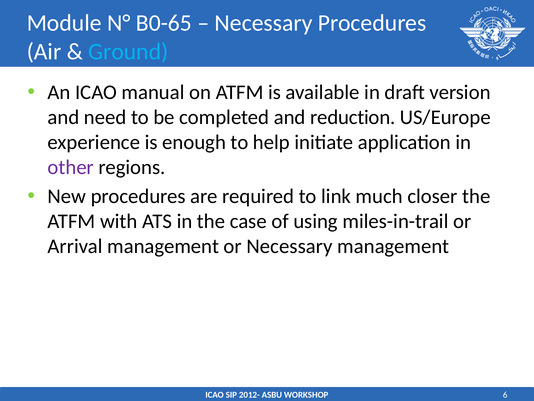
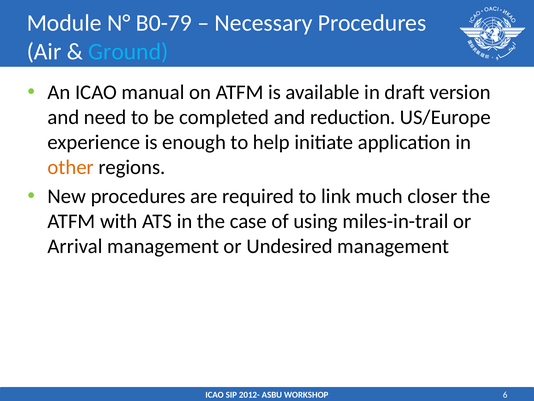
B0-65: B0-65 -> B0-79
other colour: purple -> orange
or Necessary: Necessary -> Undesired
